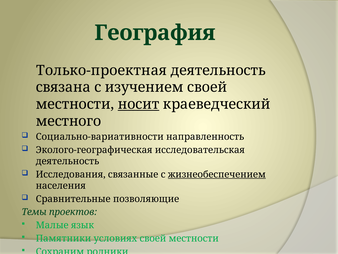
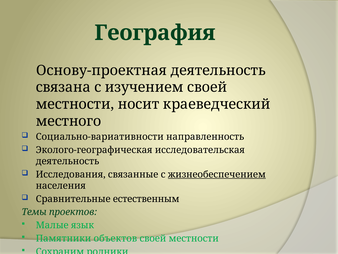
Только-проектная: Только-проектная -> Основу-проектная
носит underline: present -> none
позволяющие: позволяющие -> естественным
условиях: условиях -> объектов
